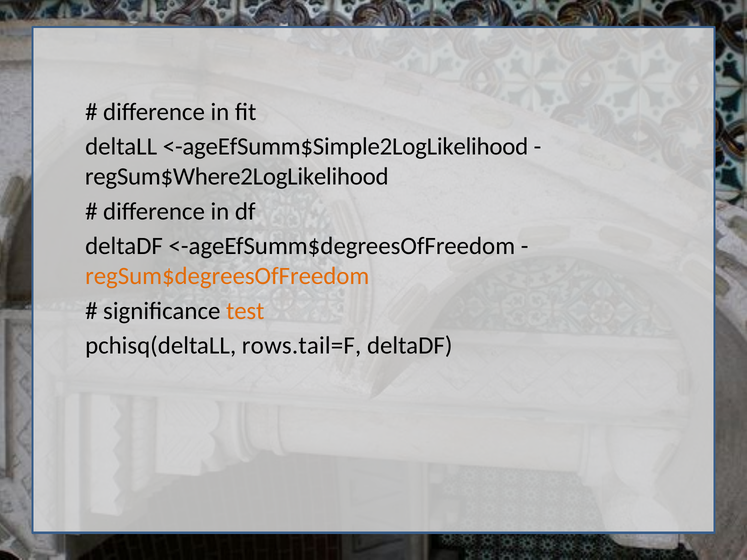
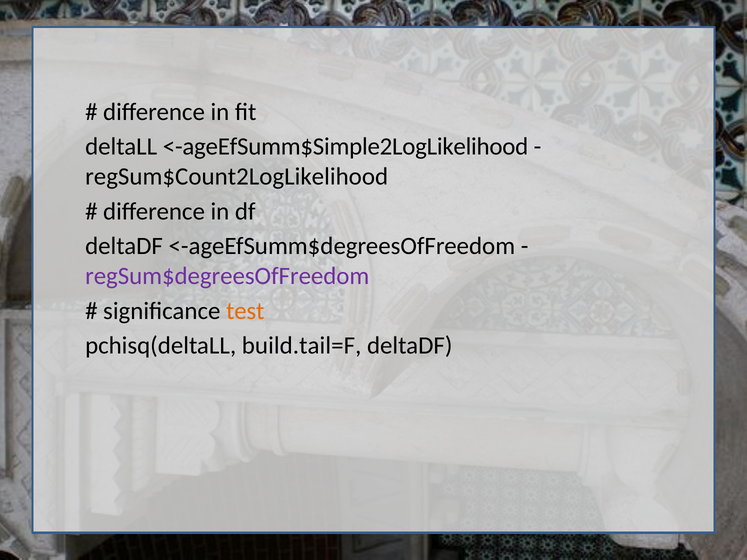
regSum$Where2LogLikelihood: regSum$Where2LogLikelihood -> regSum$Count2LogLikelihood
regSum$degreesOfFreedom colour: orange -> purple
rows.tail=F: rows.tail=F -> build.tail=F
